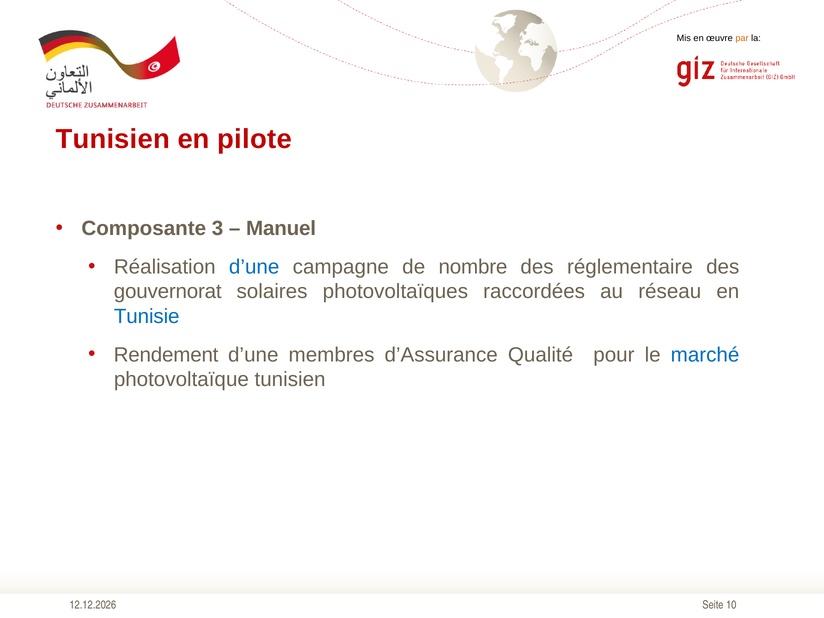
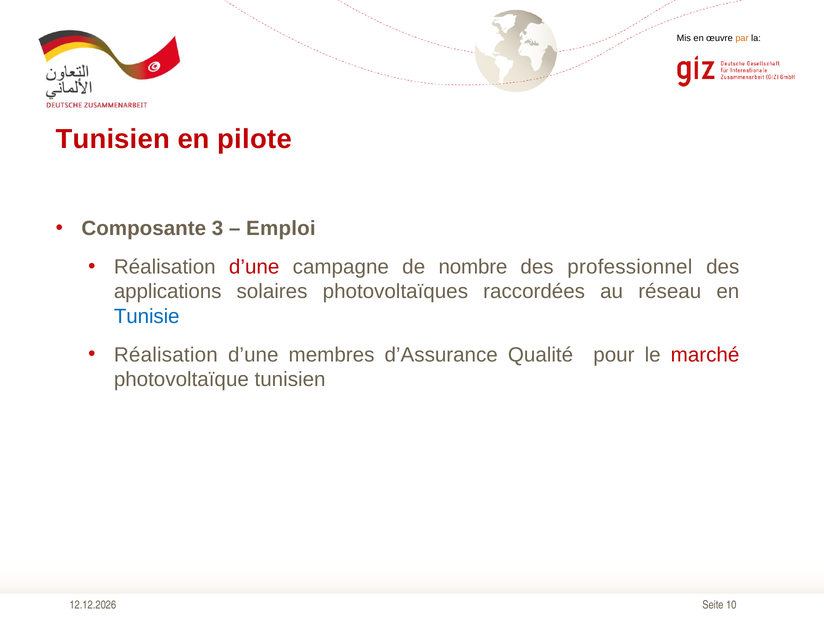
Manuel: Manuel -> Emploi
d’une at (254, 267) colour: blue -> red
réglementaire: réglementaire -> professionnel
gouvernorat: gouvernorat -> applications
Rendement at (166, 355): Rendement -> Réalisation
marché colour: blue -> red
